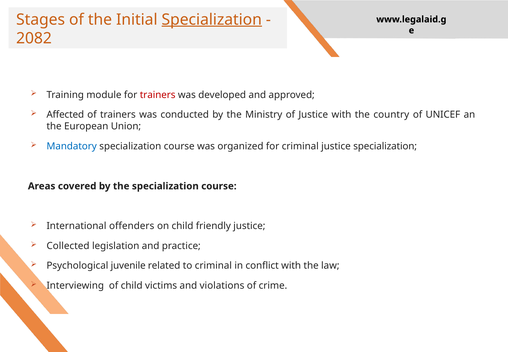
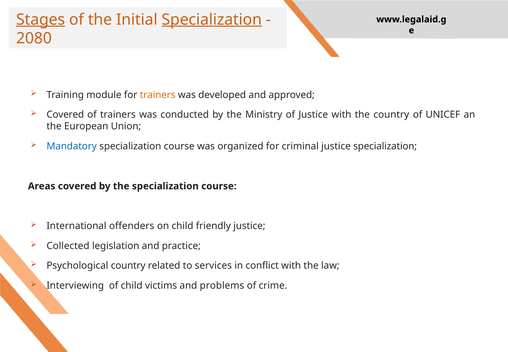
Stages underline: none -> present
2082: 2082 -> 2080
trainers at (158, 95) colour: red -> orange
Affected at (65, 115): Affected -> Covered
Psychological juvenile: juvenile -> country
to criminal: criminal -> services
violations: violations -> problems
